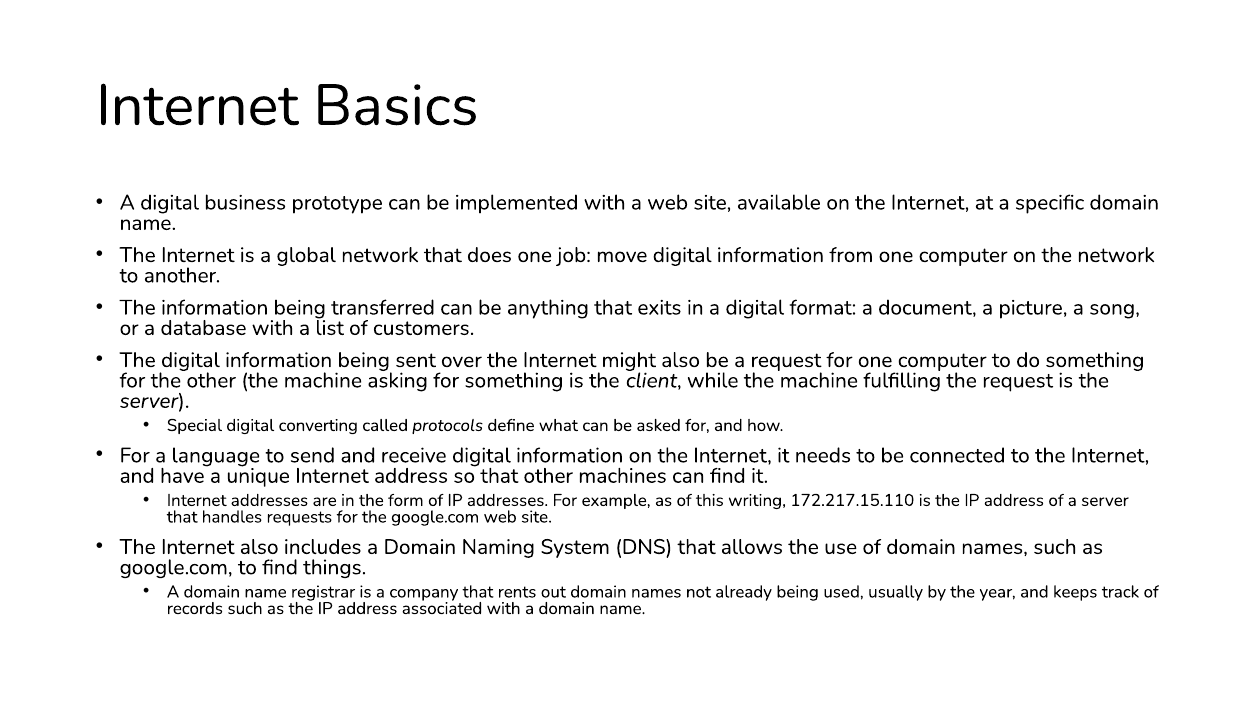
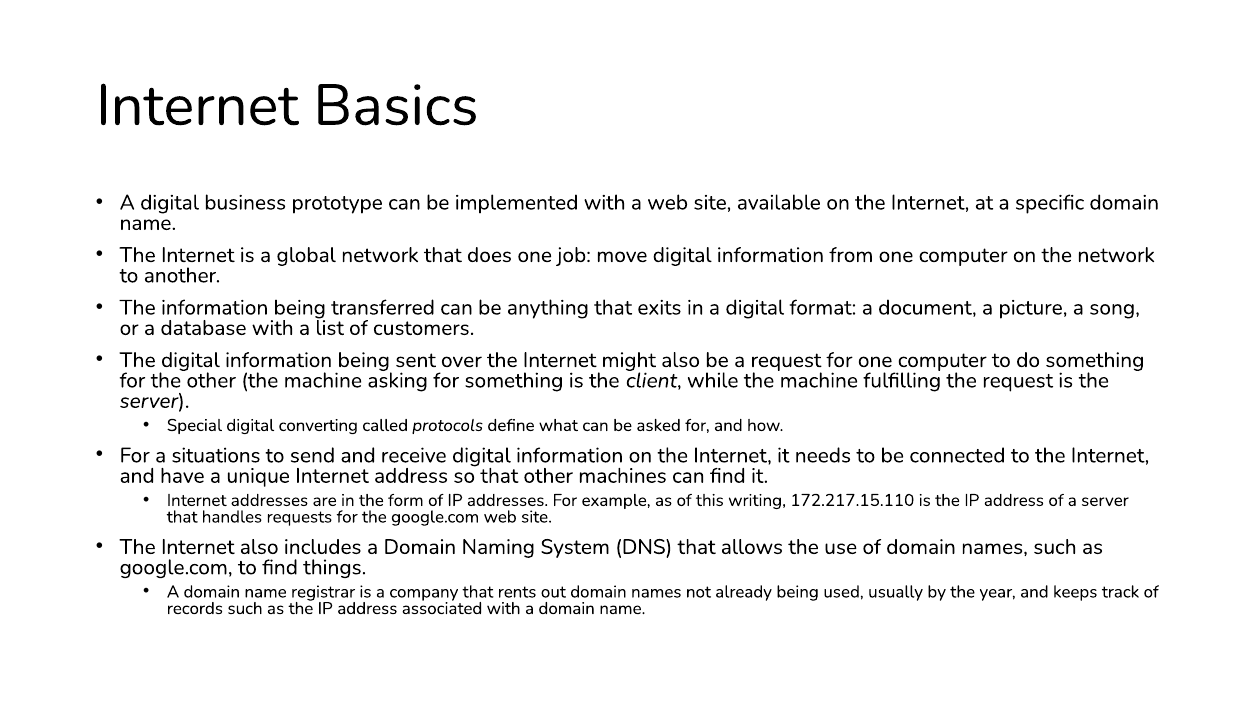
language: language -> situations
